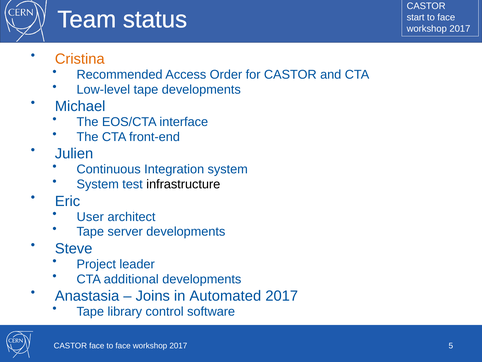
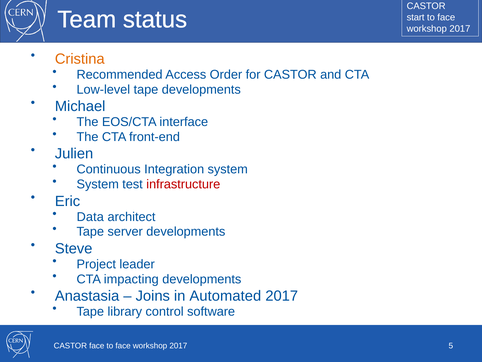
infrastructure colour: black -> red
User: User -> Data
additional: additional -> impacting
